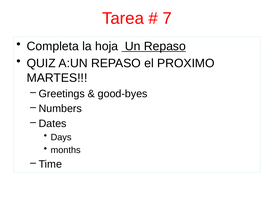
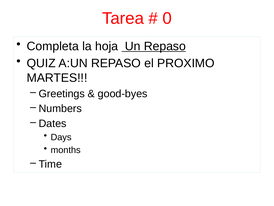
7: 7 -> 0
